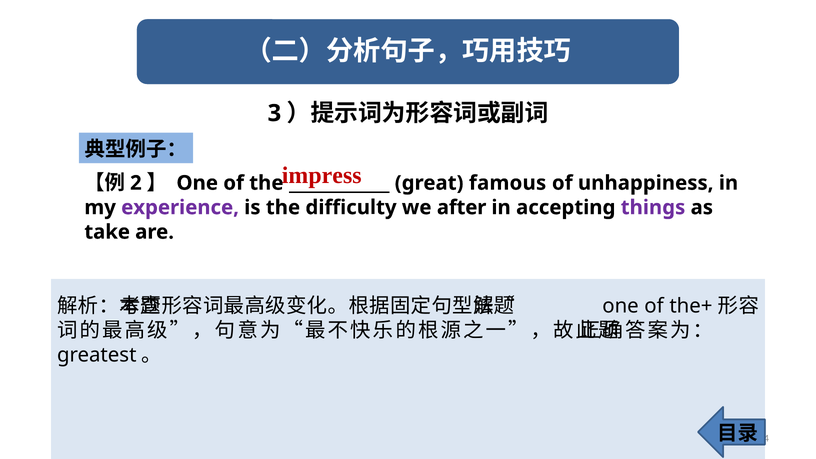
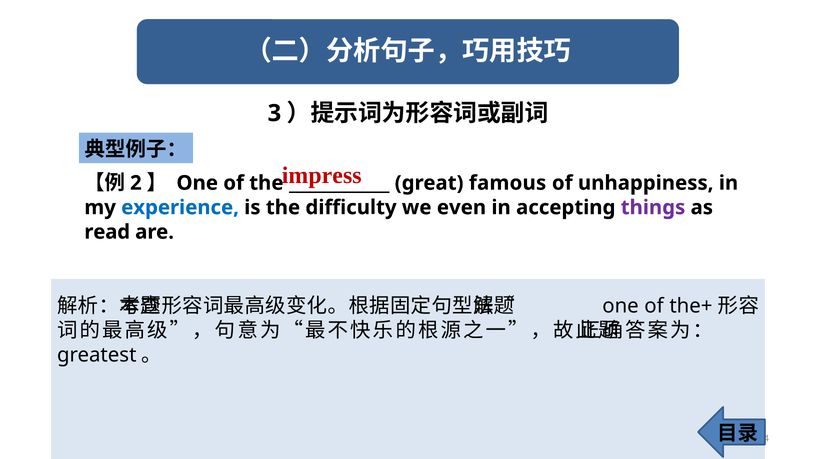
experience colour: purple -> blue
after: after -> even
take: take -> read
